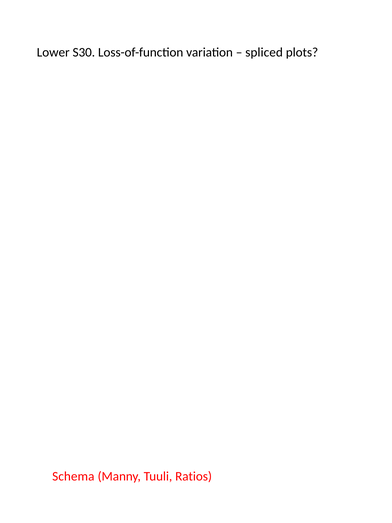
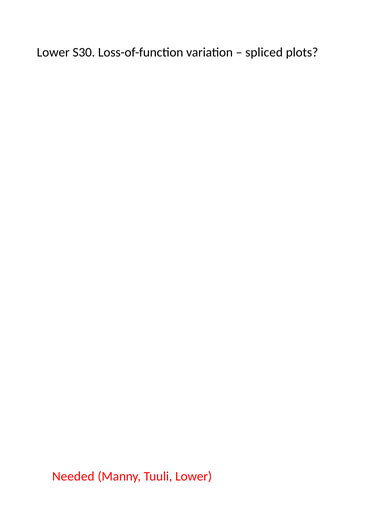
Schema: Schema -> Needed
Tuuli Ratios: Ratios -> Lower
